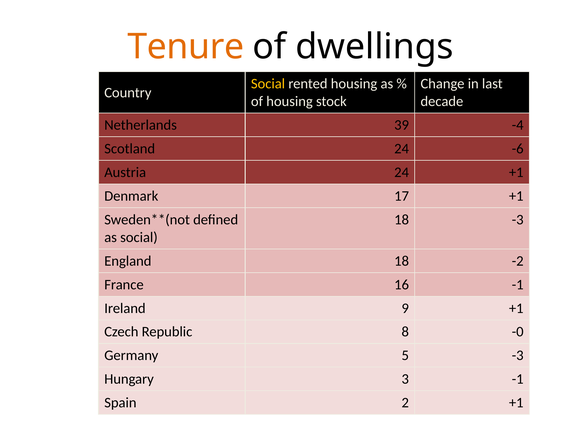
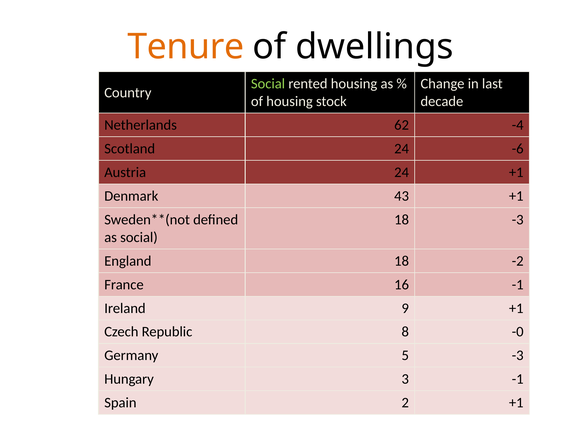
Social at (268, 84) colour: yellow -> light green
39: 39 -> 62
17: 17 -> 43
